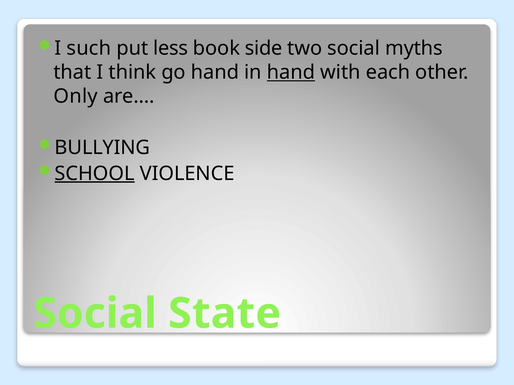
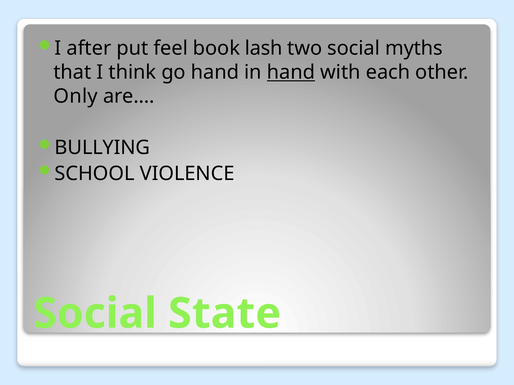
such: such -> after
less: less -> feel
side: side -> lash
SCHOOL underline: present -> none
